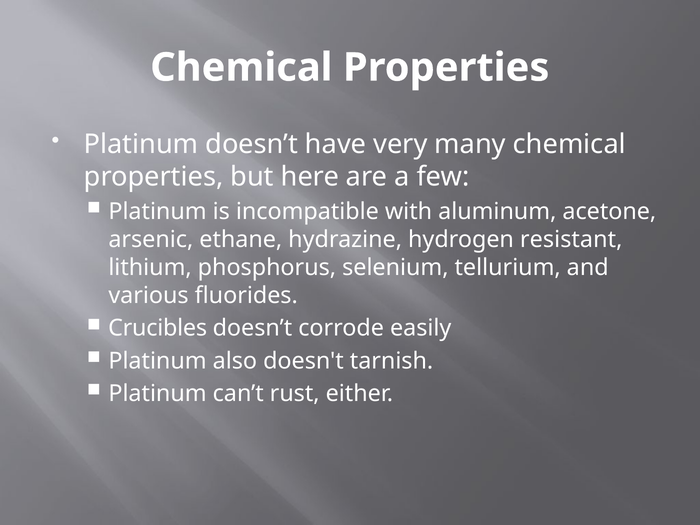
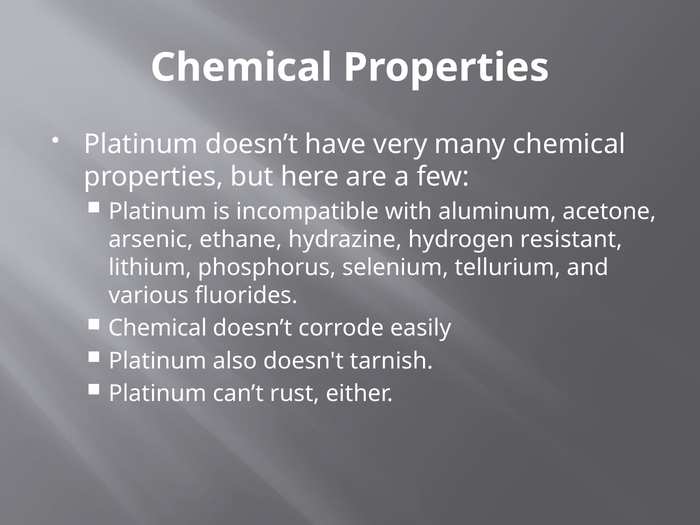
Crucibles at (158, 328): Crucibles -> Chemical
